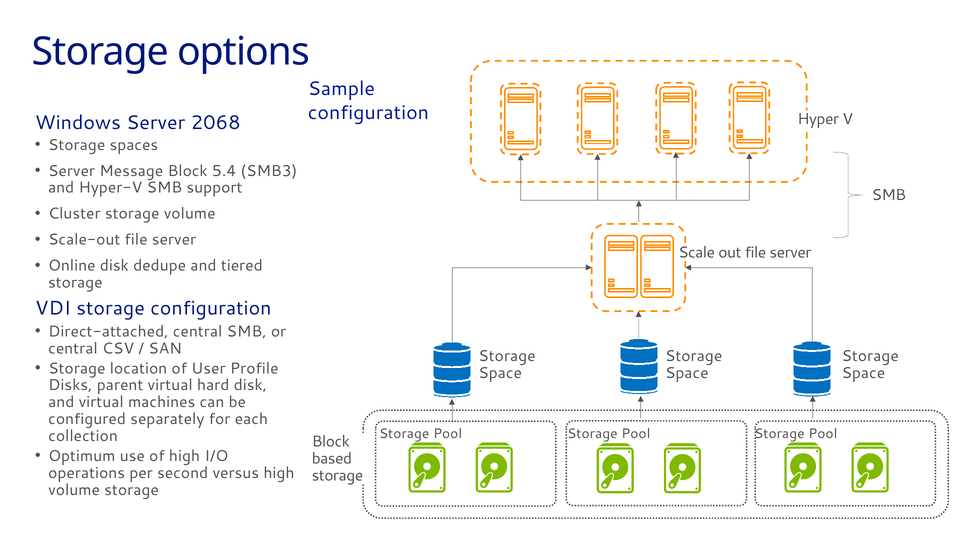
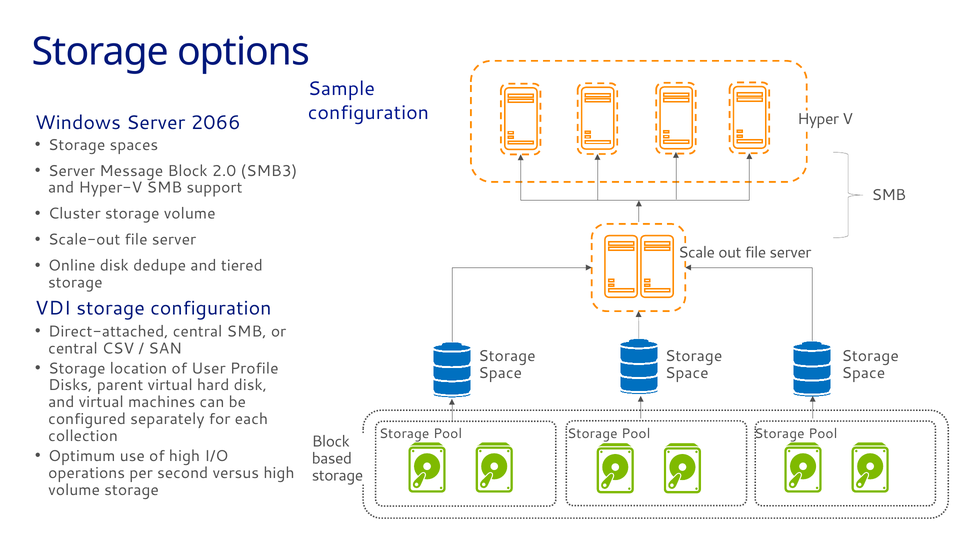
2068: 2068 -> 2066
5.4: 5.4 -> 2.0
